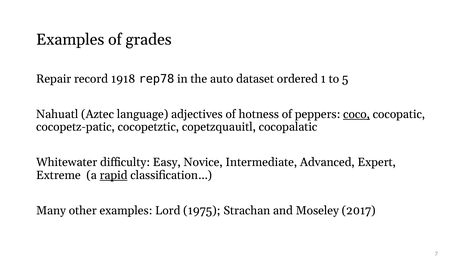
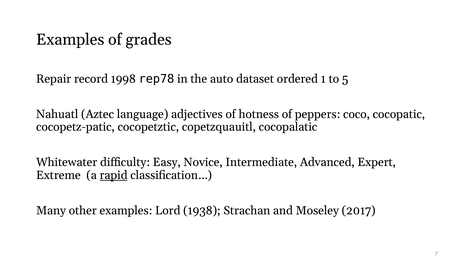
1918: 1918 -> 1998
coco underline: present -> none
1975: 1975 -> 1938
